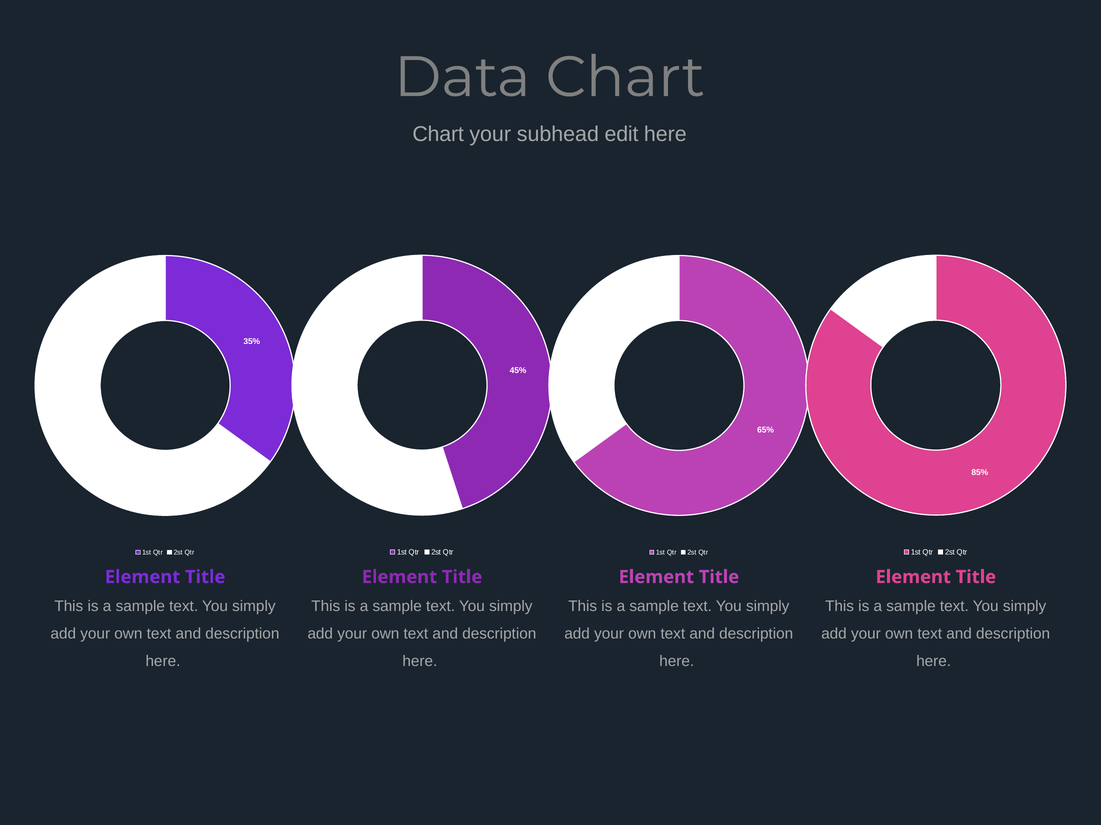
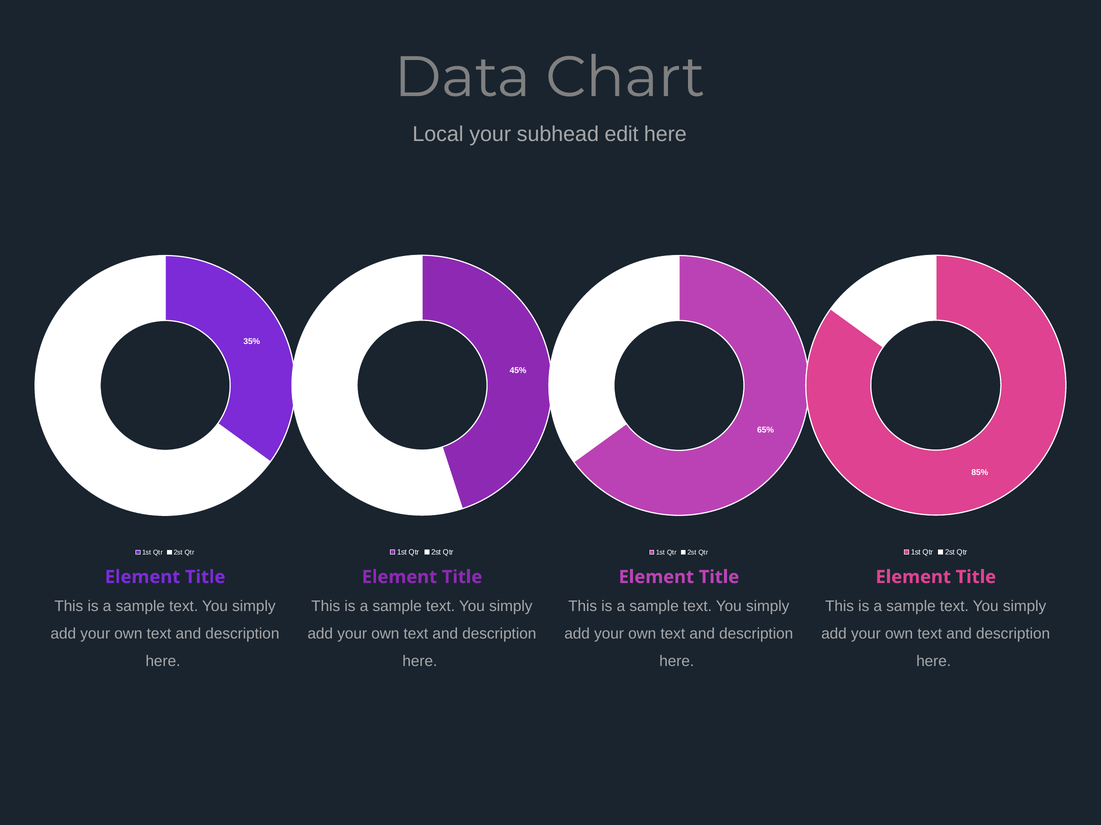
Chart at (438, 134): Chart -> Local
